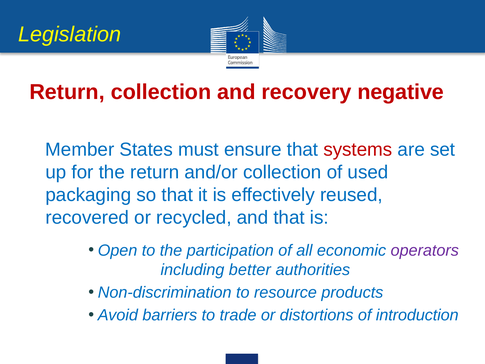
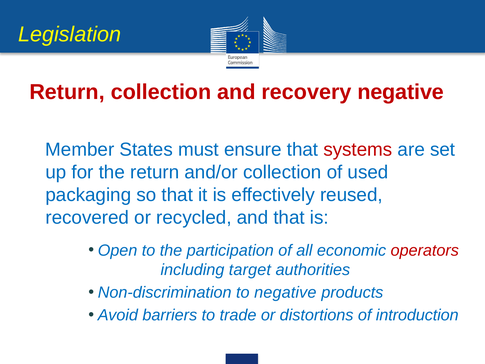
operators colour: purple -> red
better: better -> target
to resource: resource -> negative
